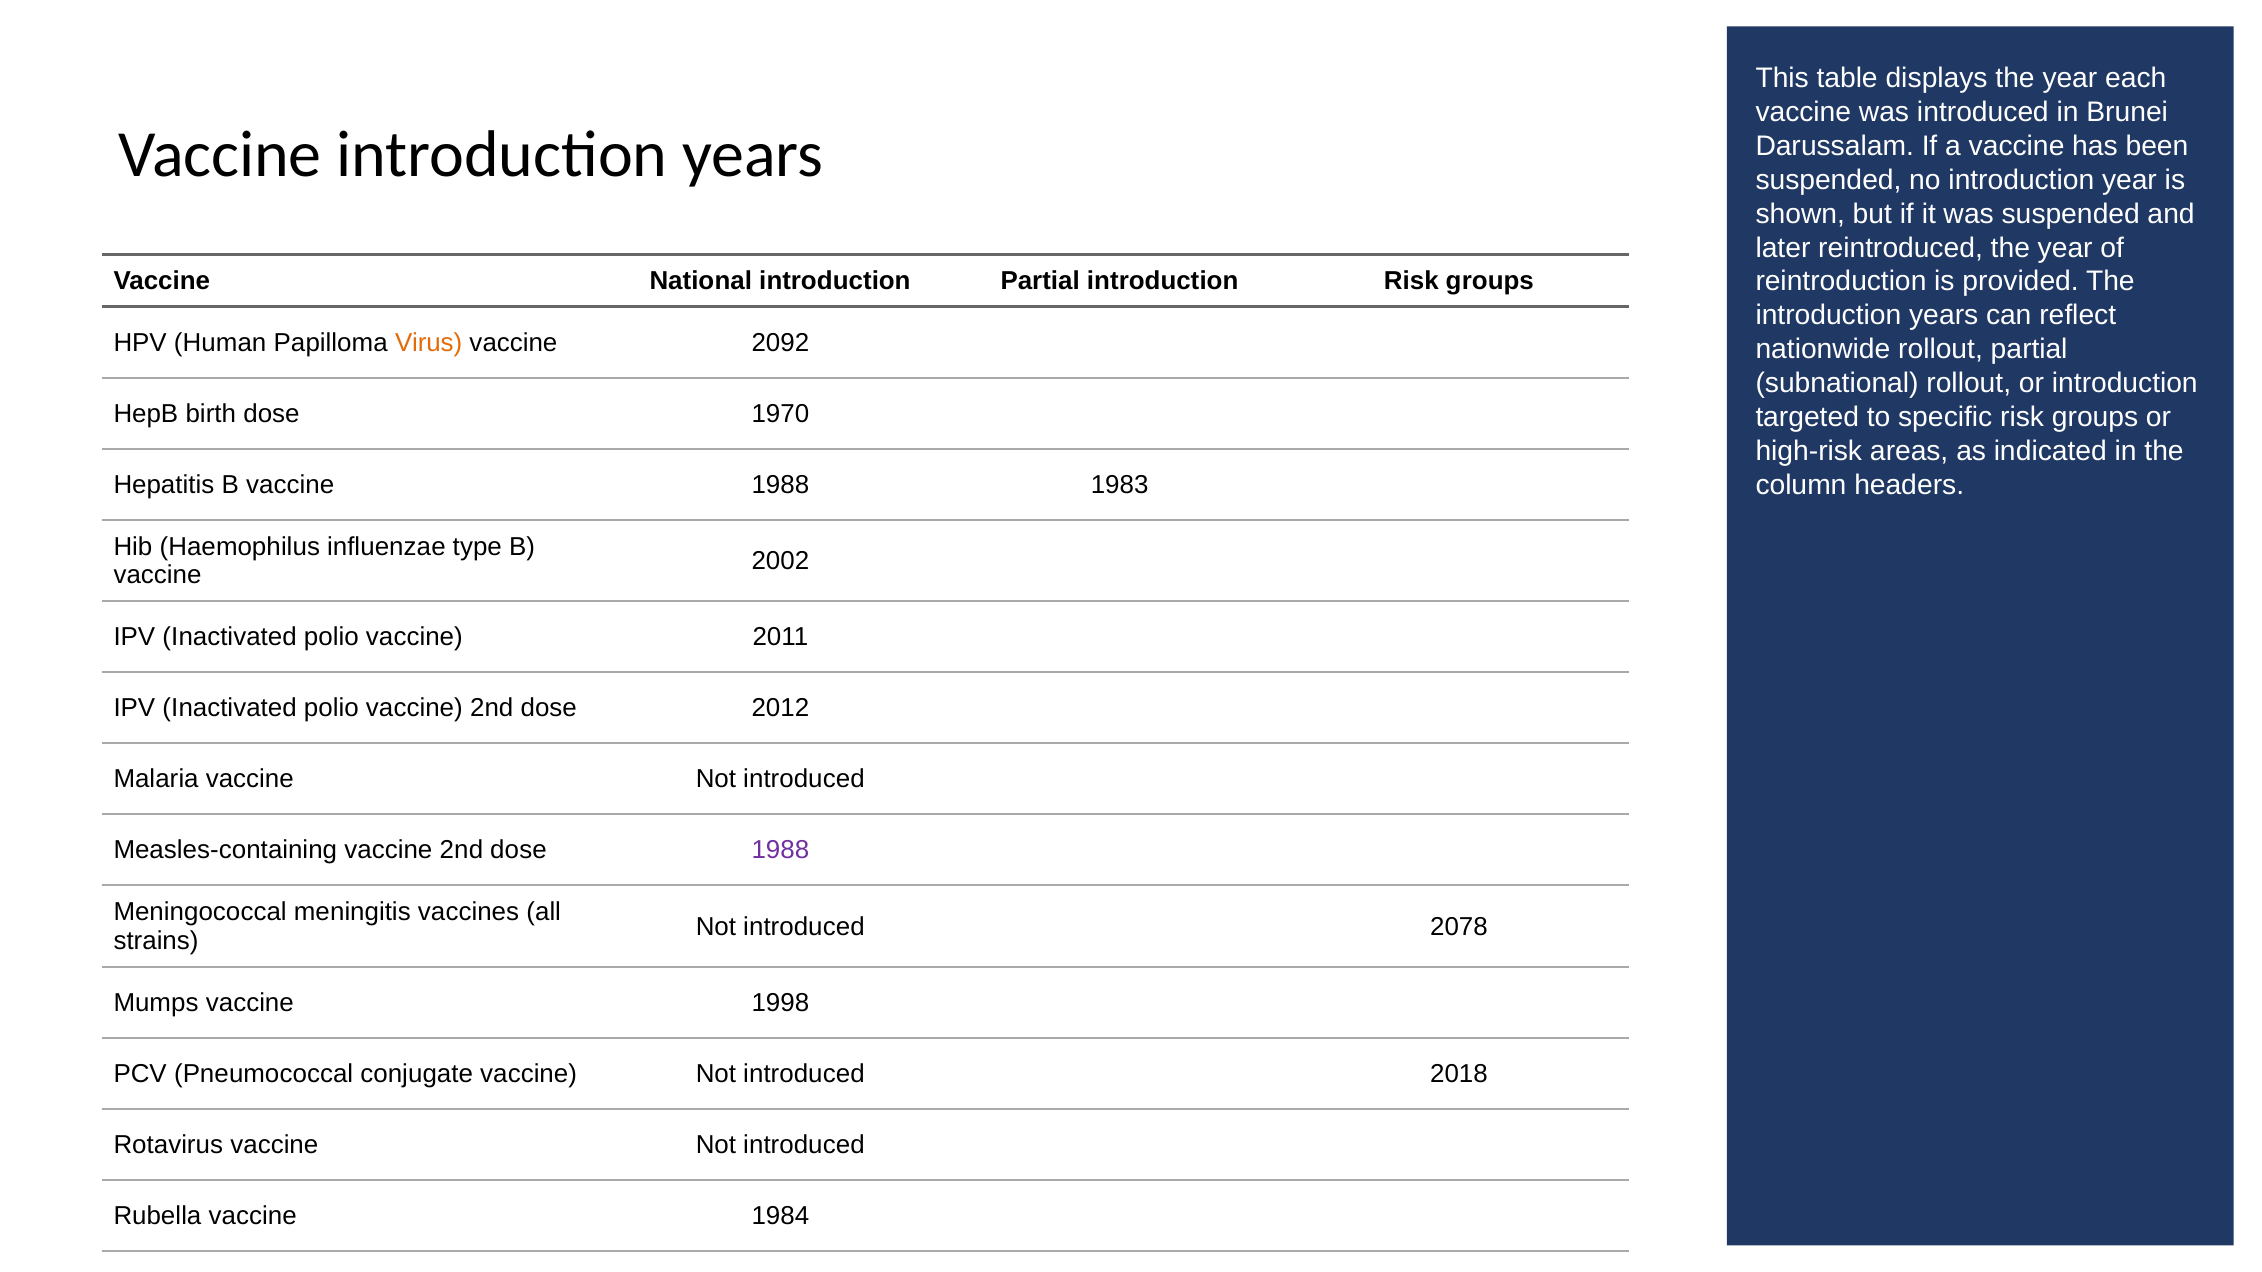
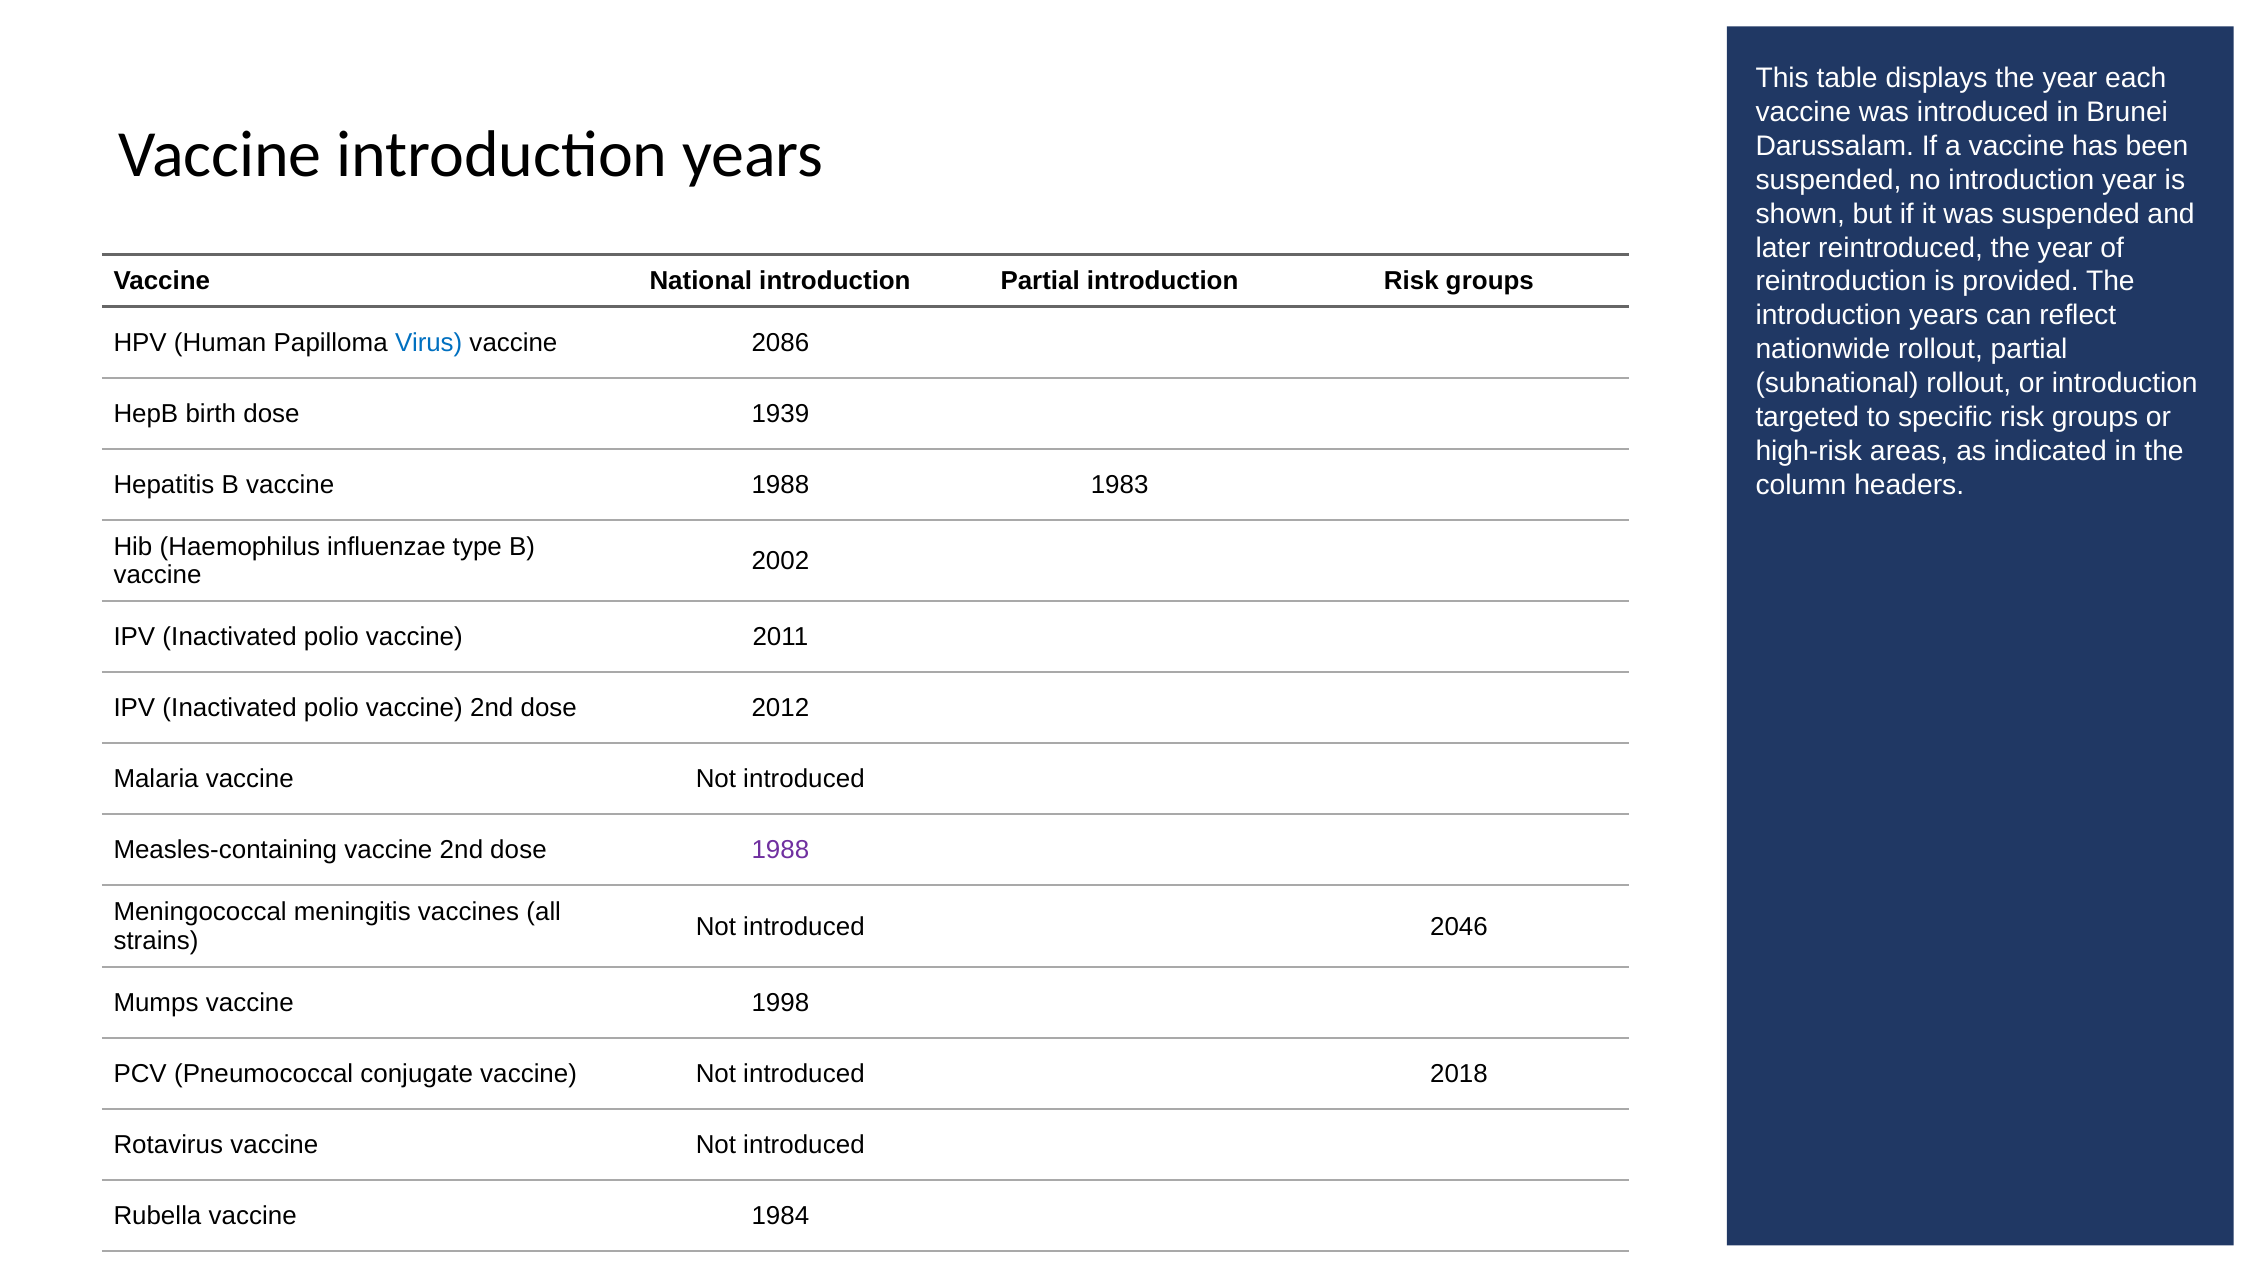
Virus colour: orange -> blue
2092: 2092 -> 2086
1970: 1970 -> 1939
2078: 2078 -> 2046
